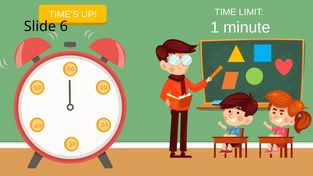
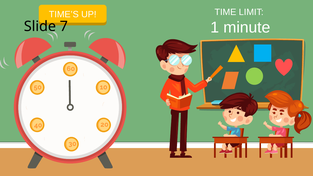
6: 6 -> 7
